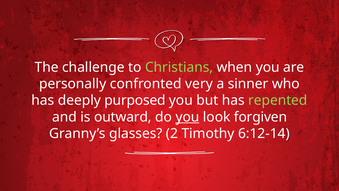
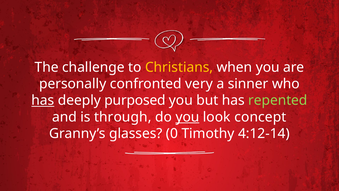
Christians colour: light green -> yellow
has at (43, 100) underline: none -> present
outward: outward -> through
forgiven: forgiven -> concept
2: 2 -> 0
6:12-14: 6:12-14 -> 4:12-14
